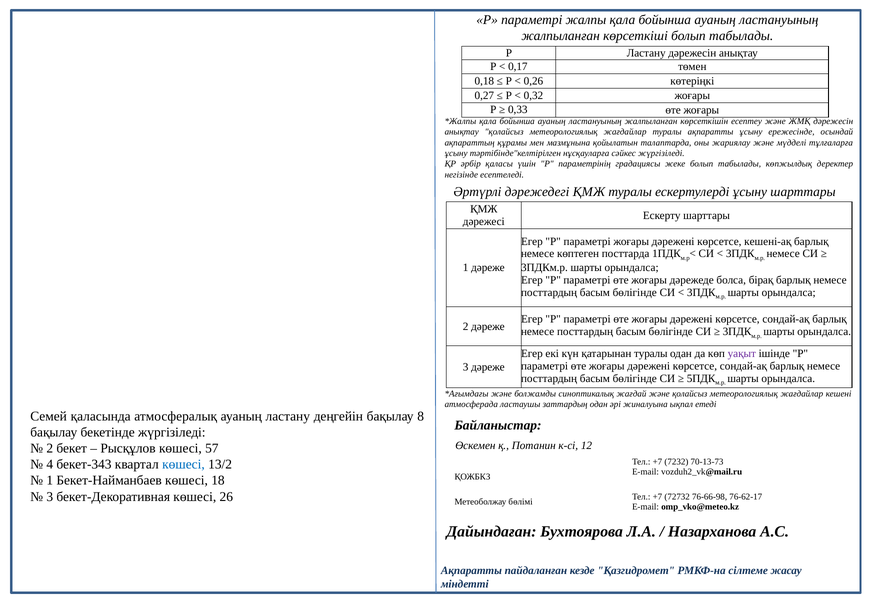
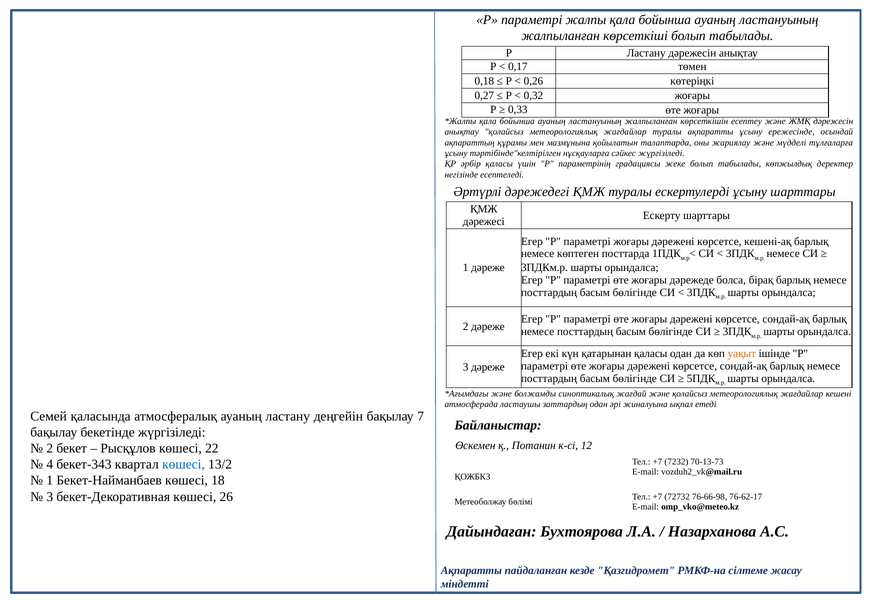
қатарынан туралы: туралы -> қаласы
уақыт colour: purple -> orange
8: 8 -> 7
57: 57 -> 22
